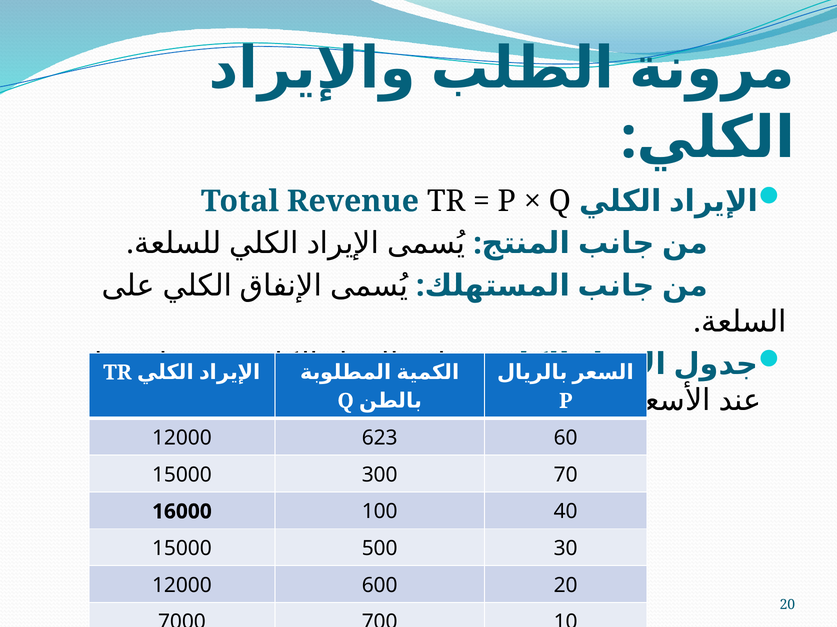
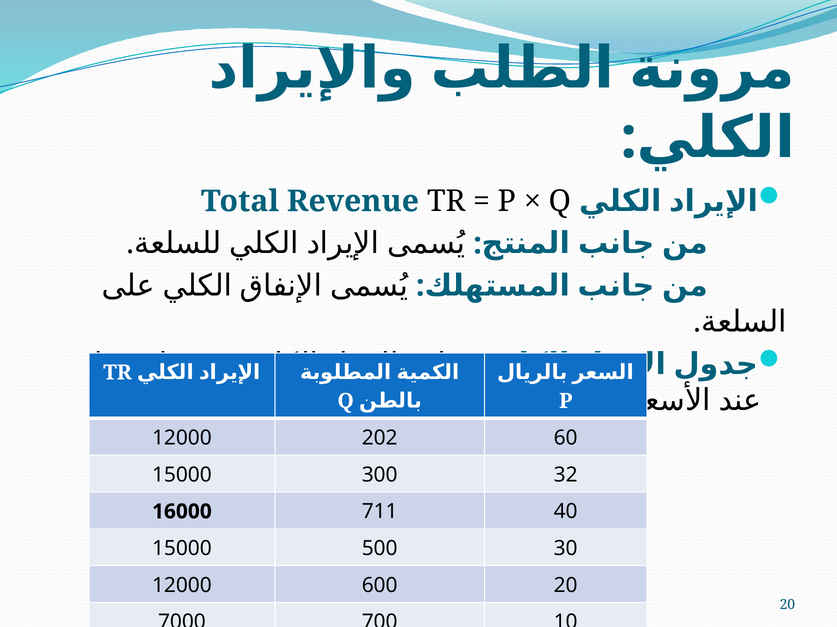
623: 623 -> 202
70: 70 -> 32
100: 100 -> 711
